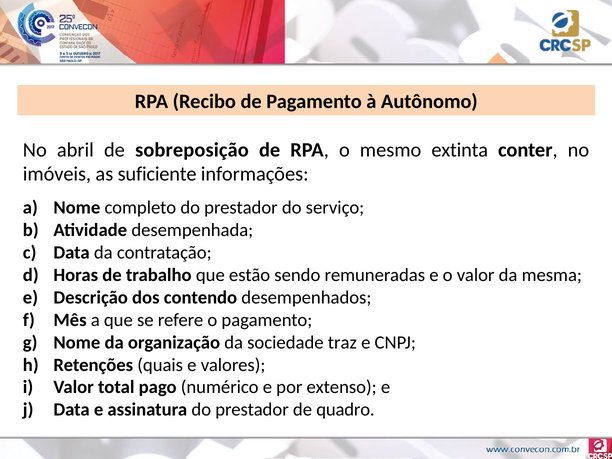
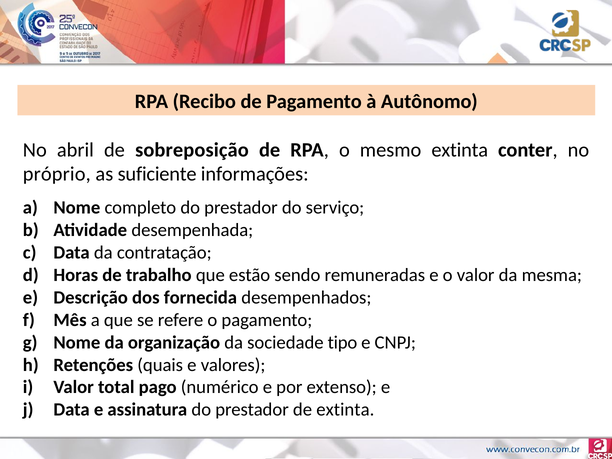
imóveis: imóveis -> próprio
contendo: contendo -> fornecida
traz: traz -> tipo
de quadro: quadro -> extinta
